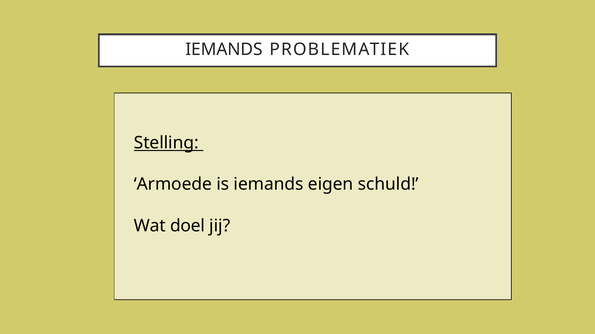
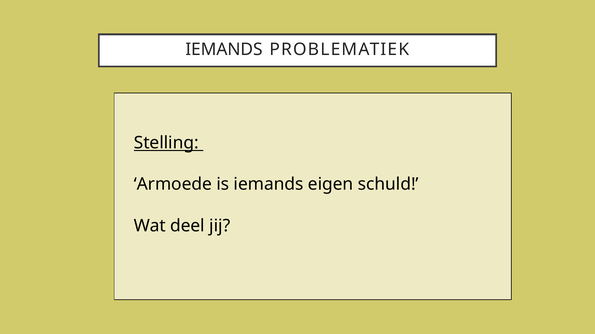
doel: doel -> deel
